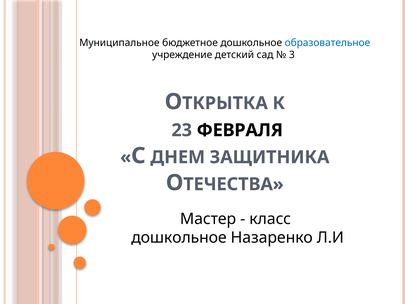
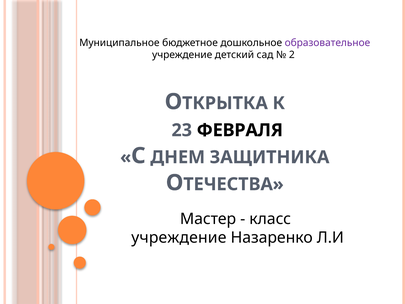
образовательное colour: blue -> purple
3: 3 -> 2
дошкольное at (179, 238): дошкольное -> учреждение
